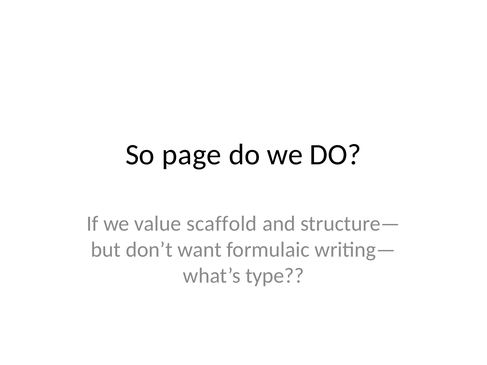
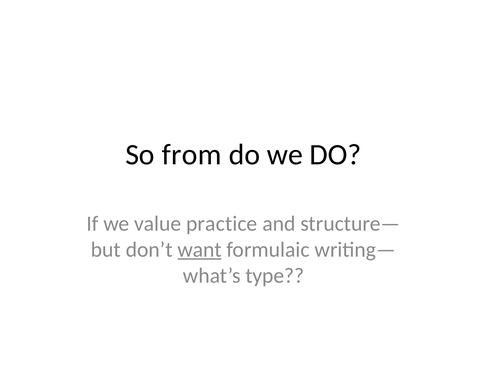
page: page -> from
scaffold: scaffold -> practice
want underline: none -> present
